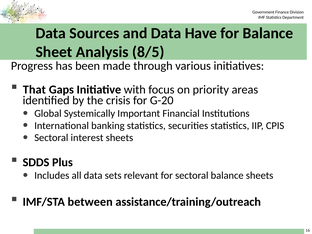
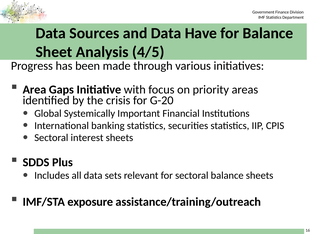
8/5: 8/5 -> 4/5
That: That -> Area
between: between -> exposure
